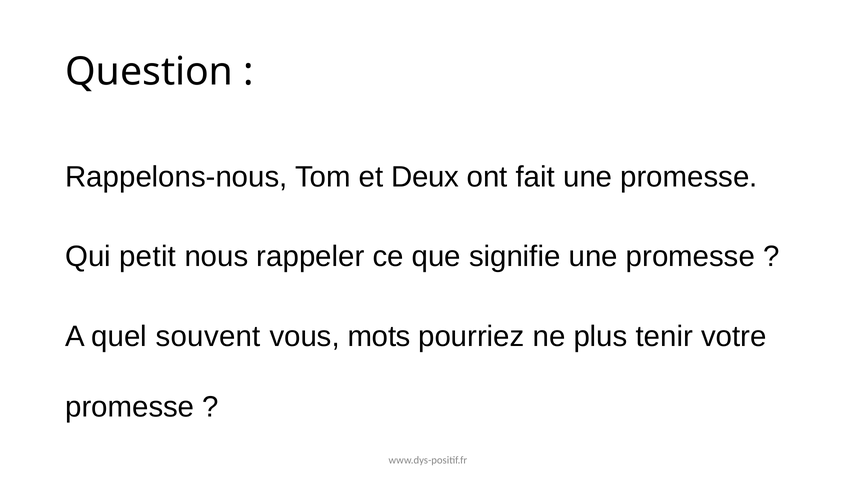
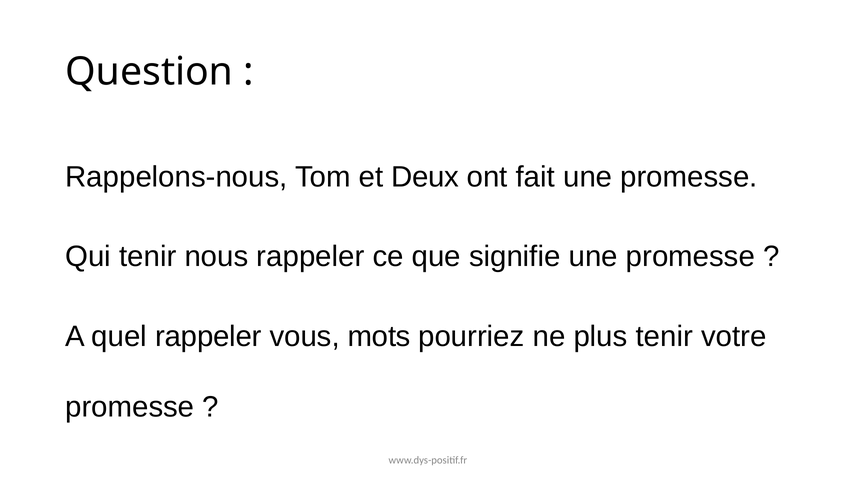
Qui petit: petit -> tenir
quel souvent: souvent -> rappeler
